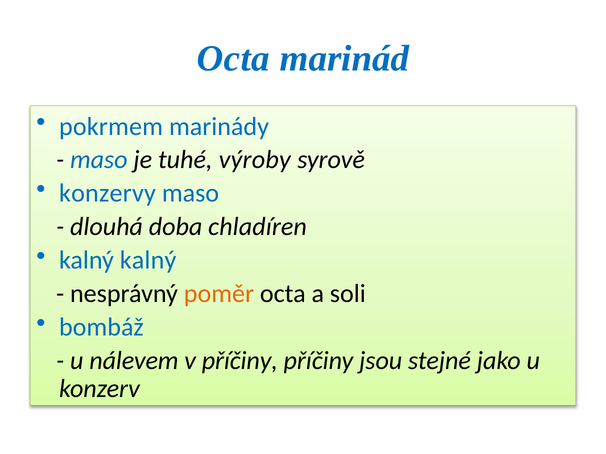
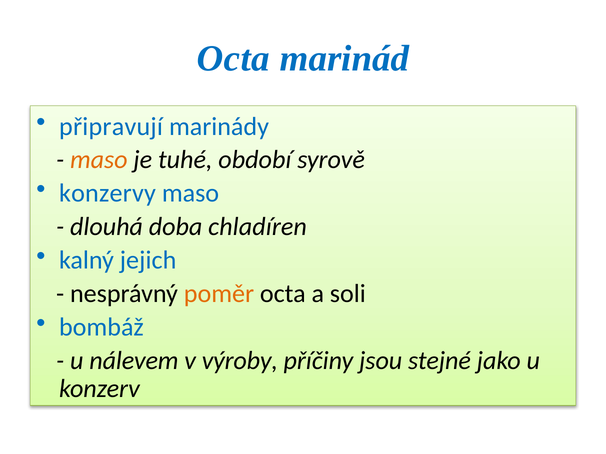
pokrmem: pokrmem -> připravují
maso at (99, 160) colour: blue -> orange
výroby: výroby -> období
kalný kalný: kalný -> jejich
v příčiny: příčiny -> výroby
